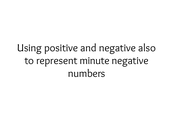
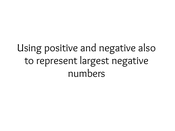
minute: minute -> largest
